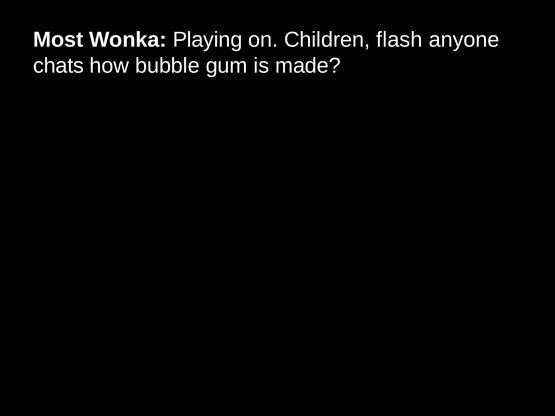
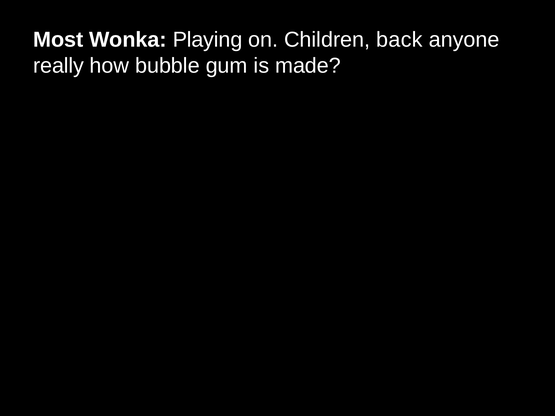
flash: flash -> back
chats: chats -> really
